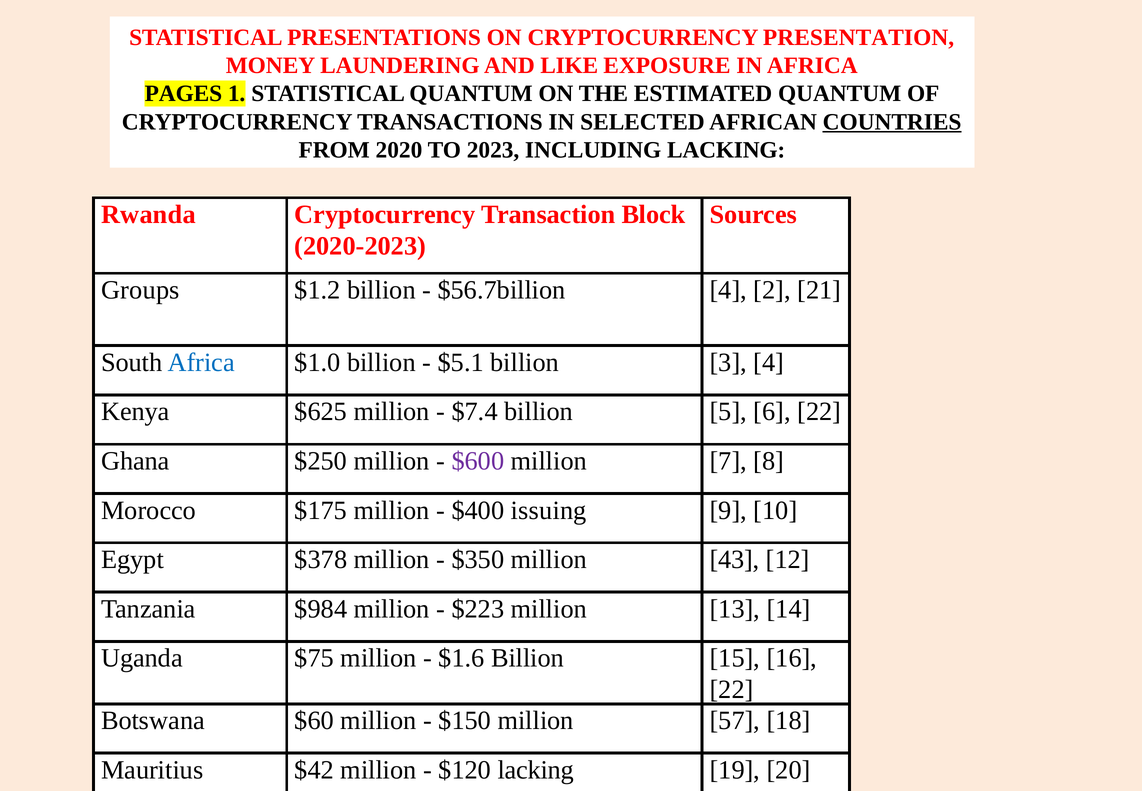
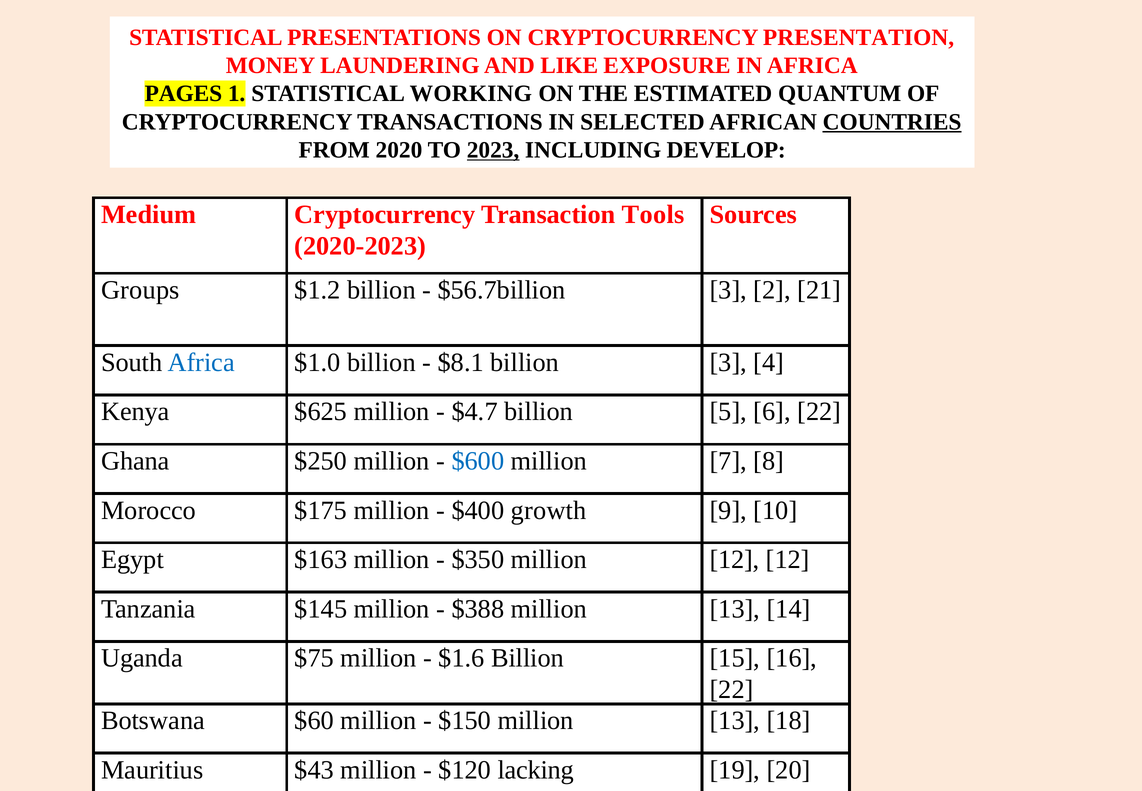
STATISTICAL QUANTUM: QUANTUM -> WORKING
2023 underline: none -> present
INCLUDING LACKING: LACKING -> DEVELOP
Rwanda: Rwanda -> Medium
Block: Block -> Tools
$56.7billion 4: 4 -> 3
$5.1: $5.1 -> $8.1
$7.4: $7.4 -> $4.7
$600 colour: purple -> blue
issuing: issuing -> growth
$378: $378 -> $163
million 43: 43 -> 12
$984: $984 -> $145
$223: $223 -> $388
$150 million 57: 57 -> 13
$42: $42 -> $43
